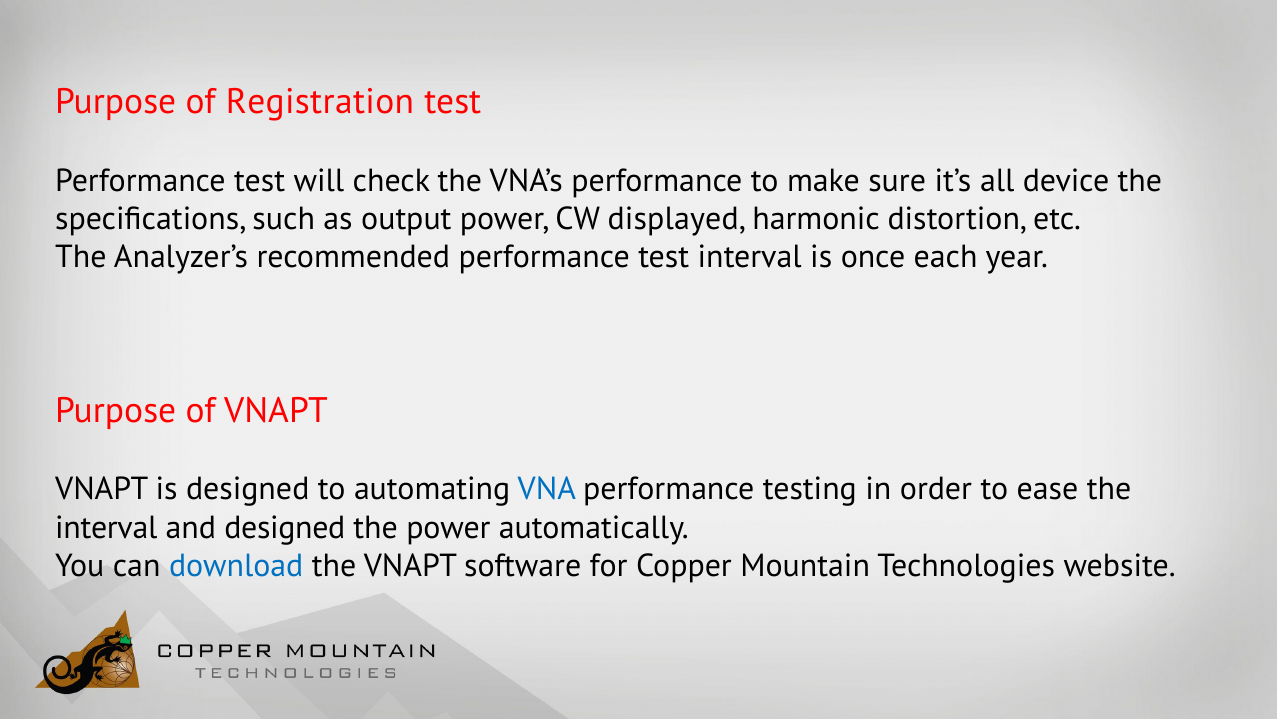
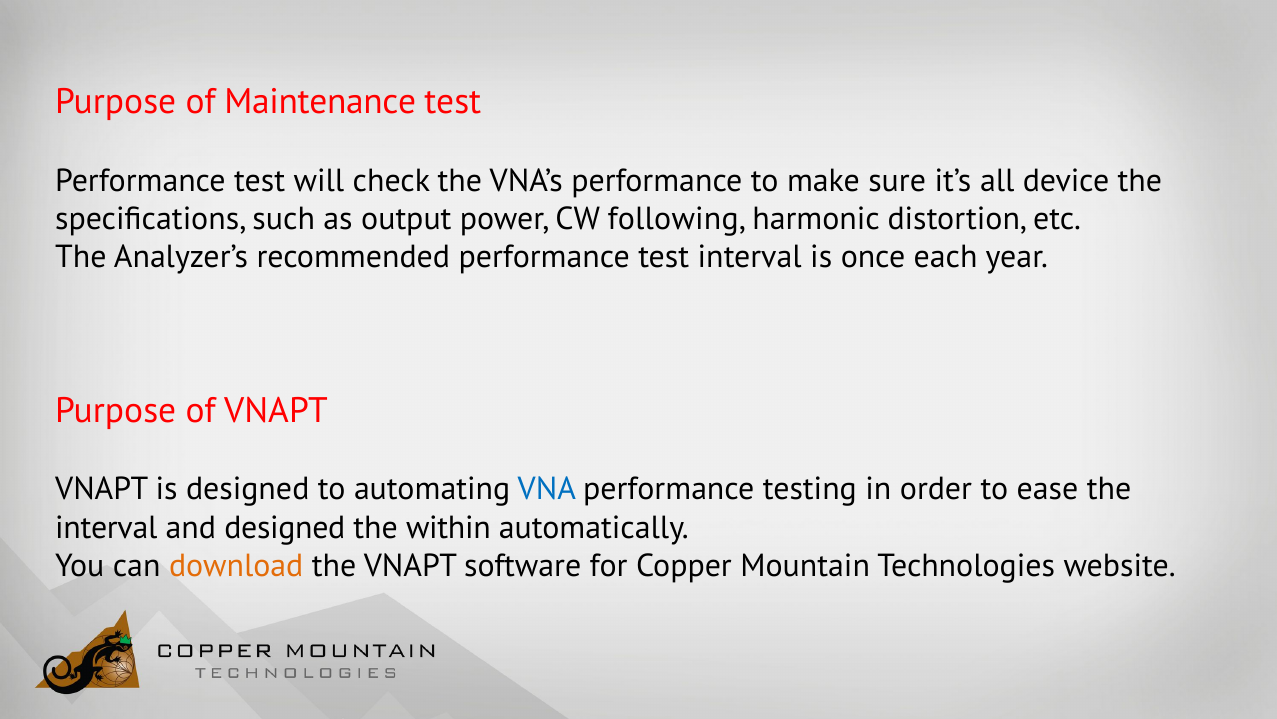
Registration: Registration -> Maintenance
displayed: displayed -> following
the power: power -> within
download colour: blue -> orange
